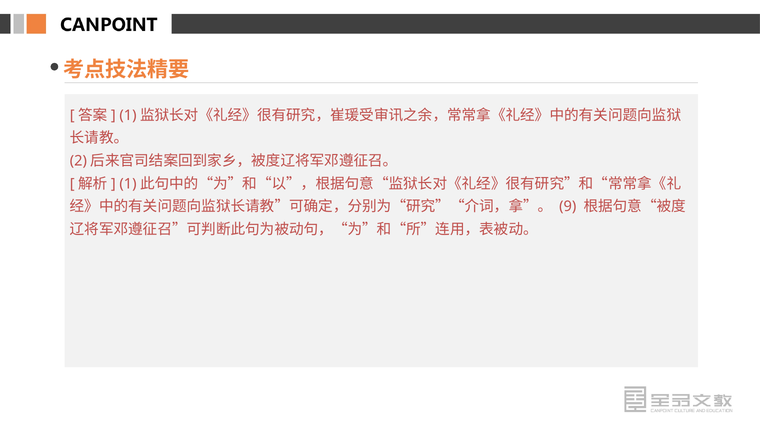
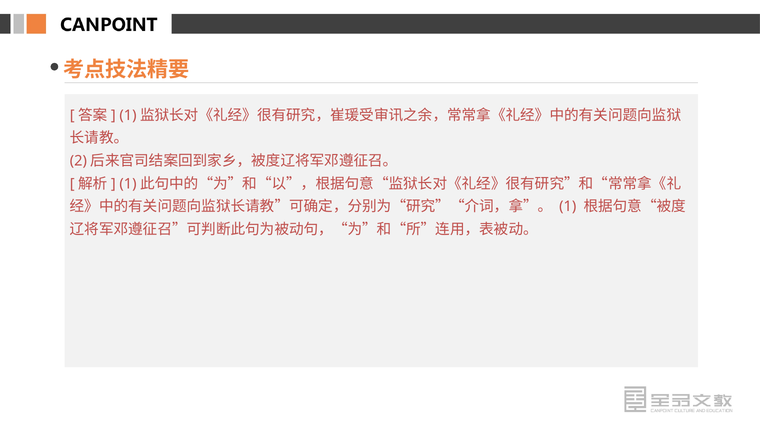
9 at (568, 207): 9 -> 1
